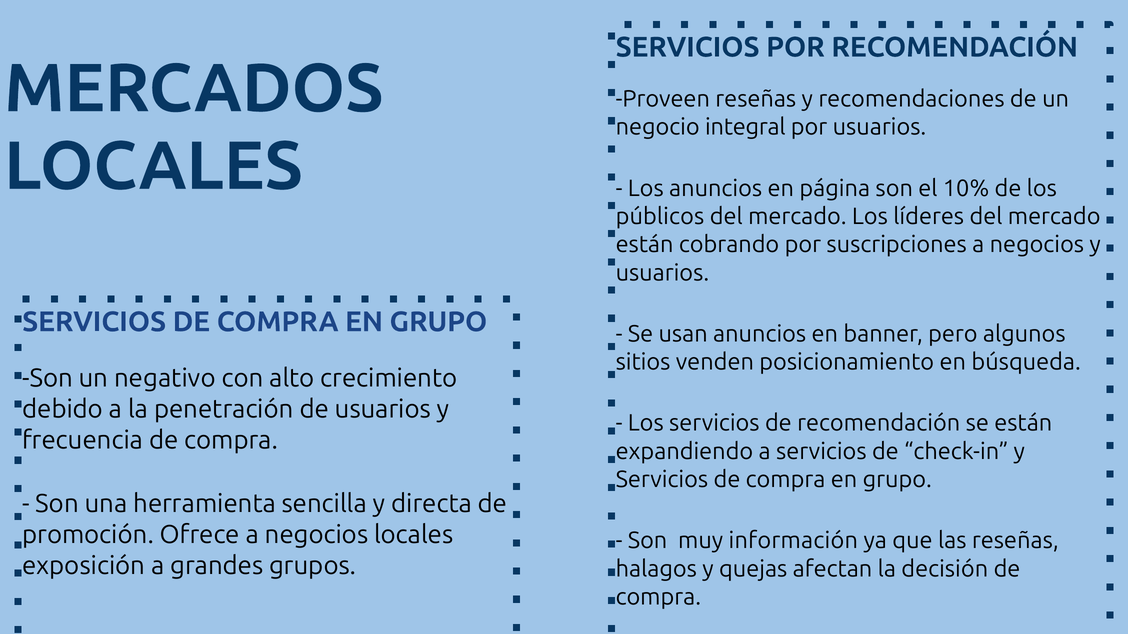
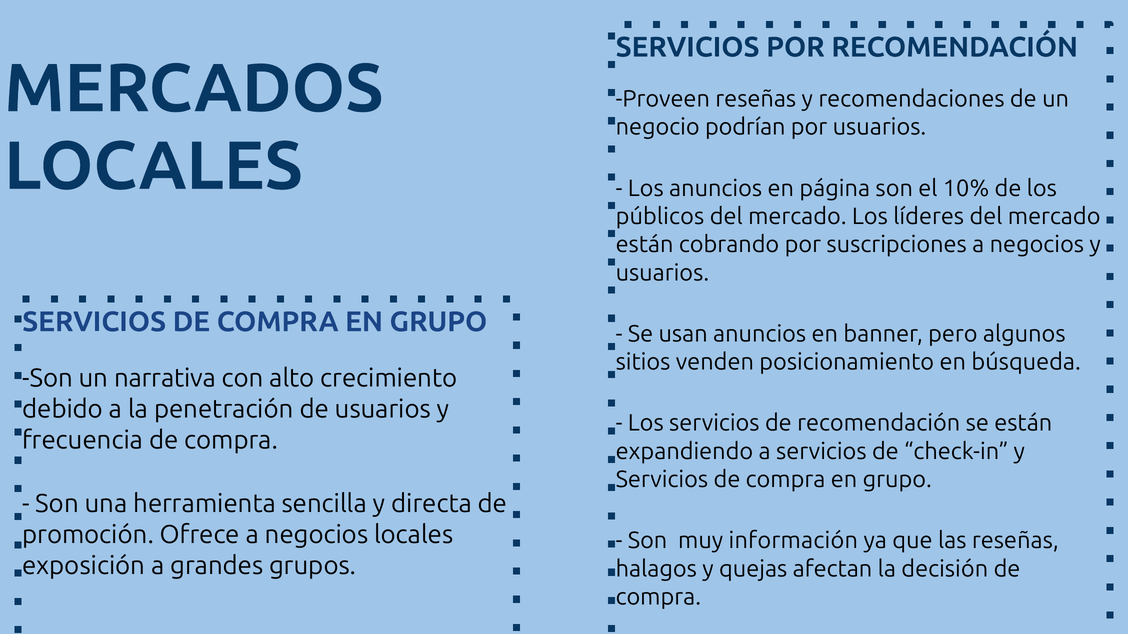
integral: integral -> podrían
negativo: negativo -> narrativa
